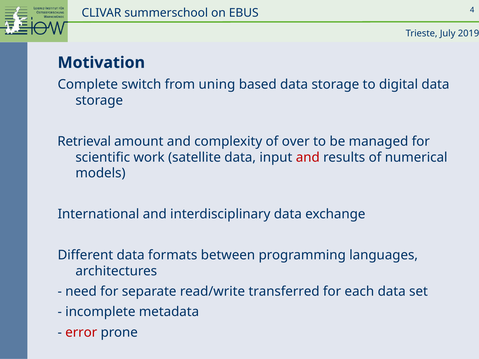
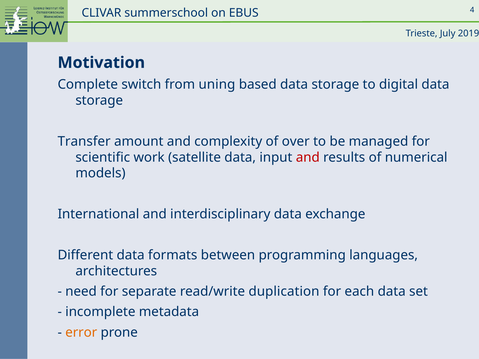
Retrieval: Retrieval -> Transfer
transferred: transferred -> duplication
error colour: red -> orange
